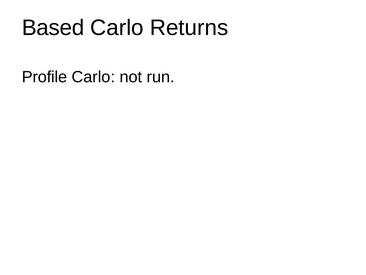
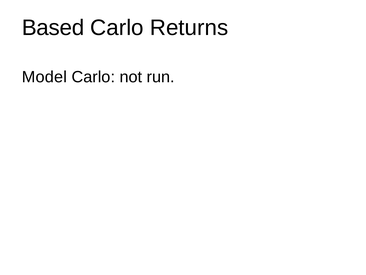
Profile: Profile -> Model
